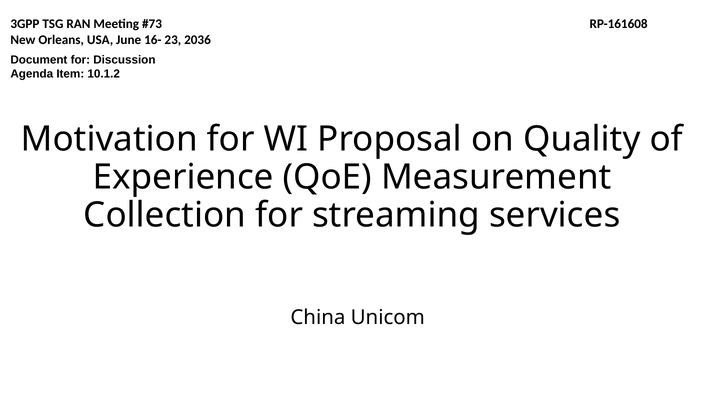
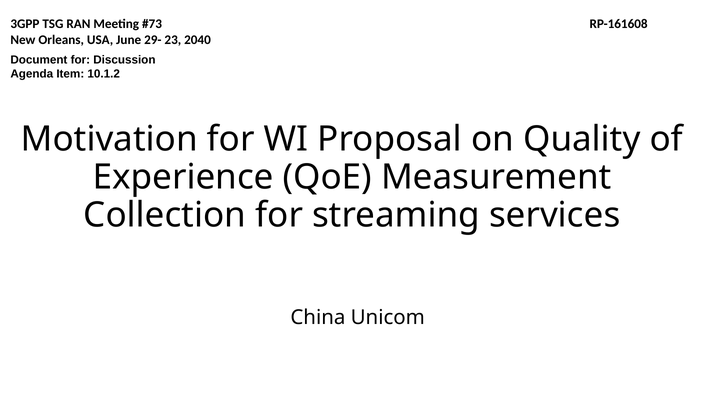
16-: 16- -> 29-
2036: 2036 -> 2040
